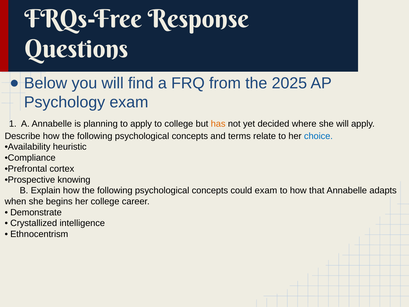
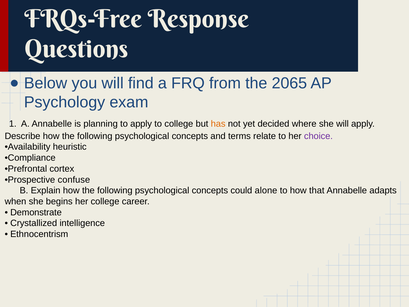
2025: 2025 -> 2065
choice colour: blue -> purple
knowing: knowing -> confuse
could exam: exam -> alone
